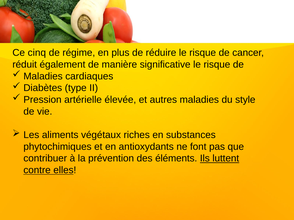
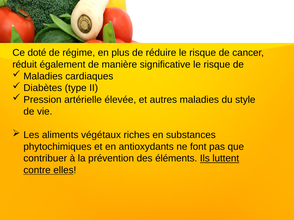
cinq: cinq -> doté
